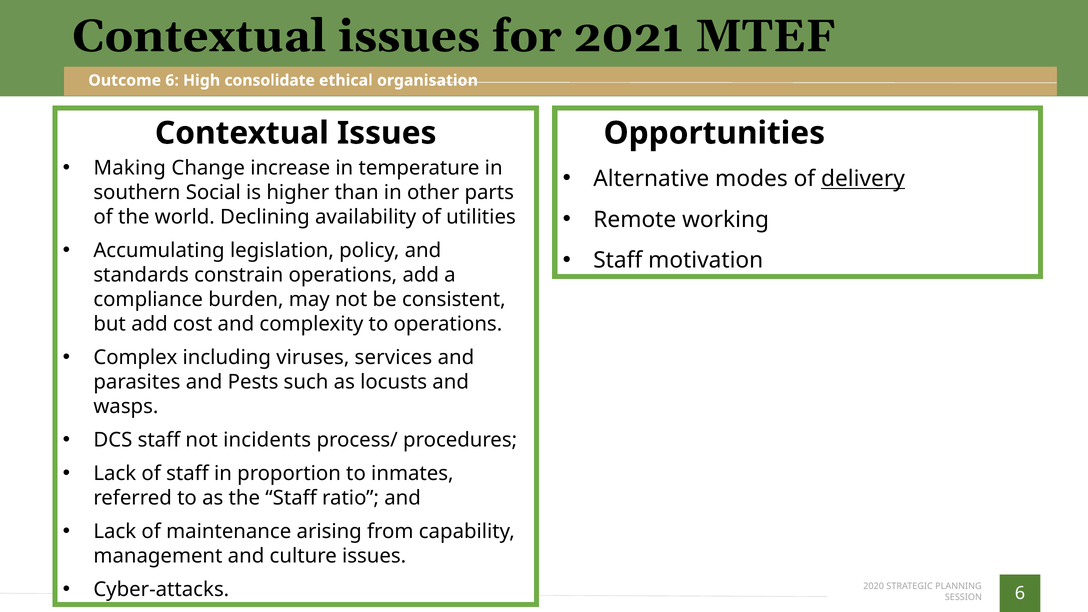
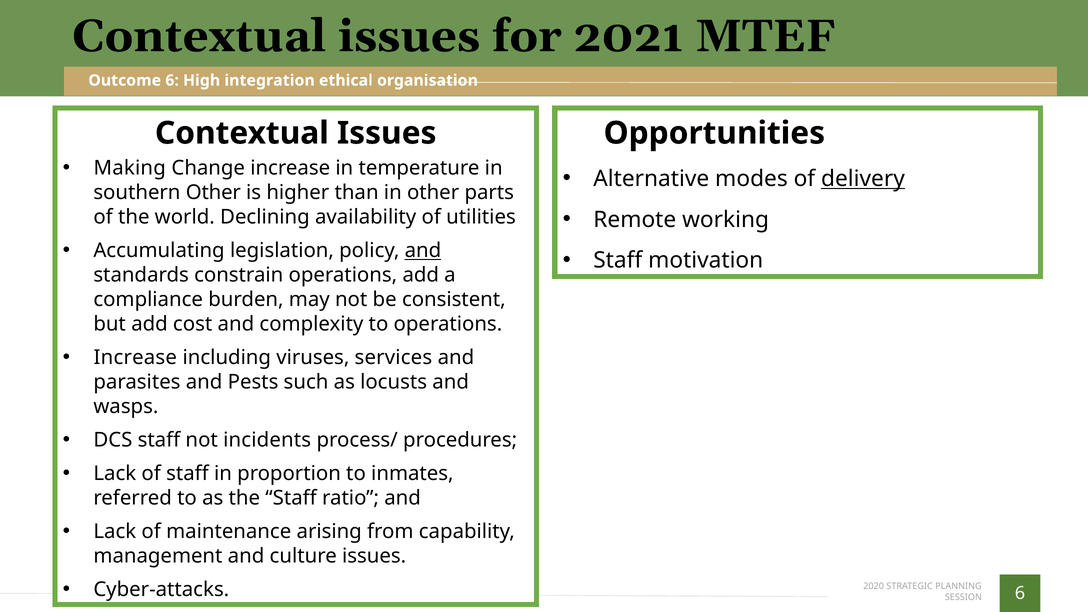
consolidate: consolidate -> integration
southern Social: Social -> Other
and at (423, 251) underline: none -> present
Complex at (135, 358): Complex -> Increase
